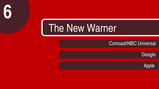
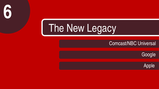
Warner: Warner -> Legacy
